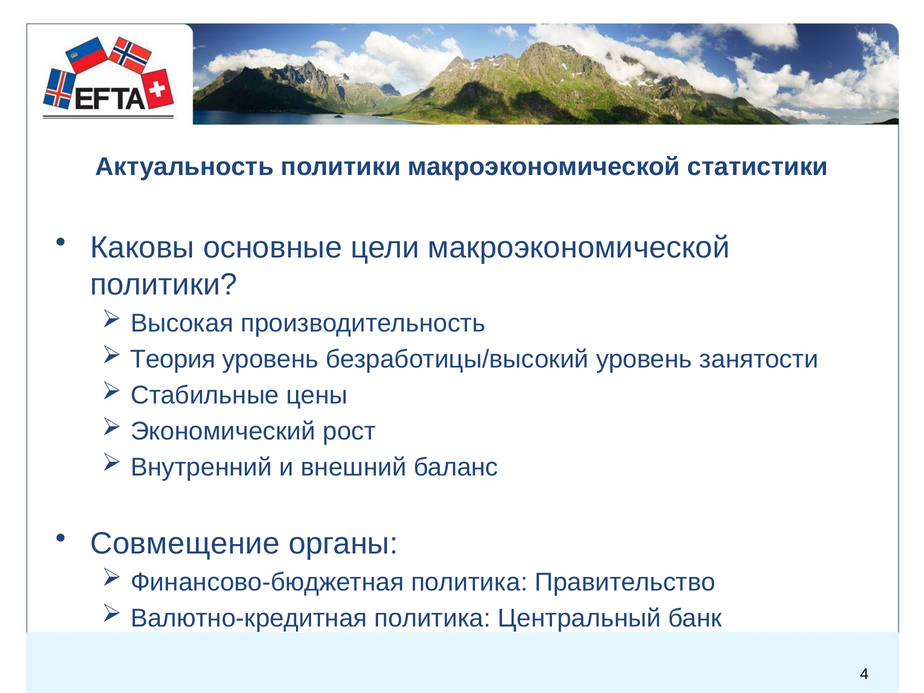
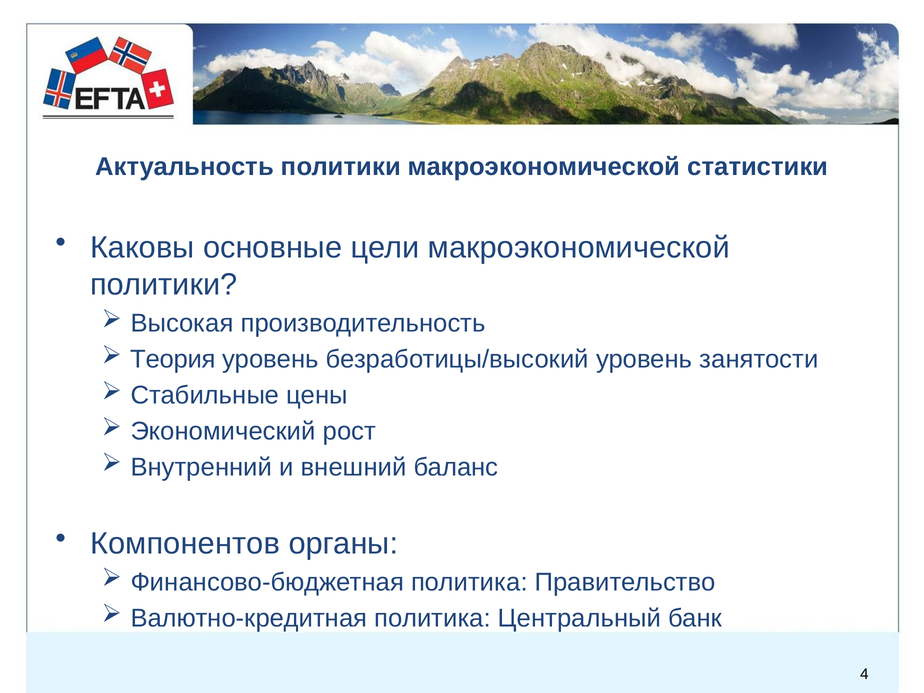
Совмещение: Совмещение -> Компонентов
